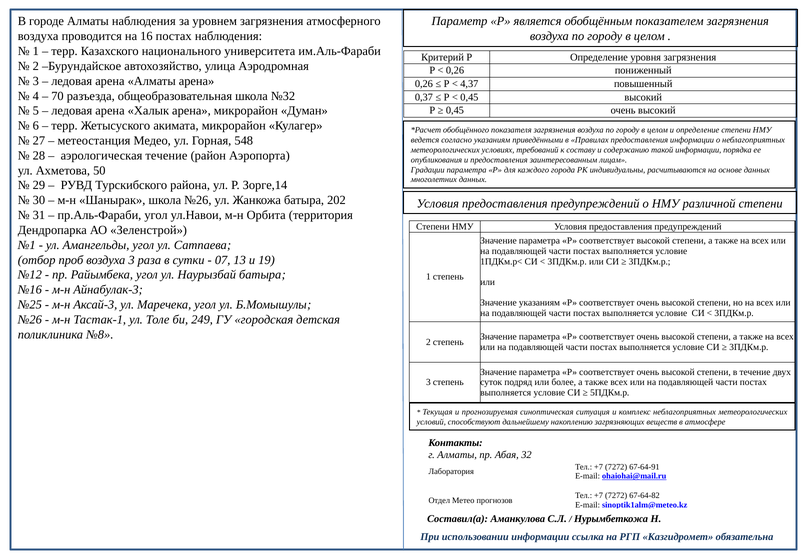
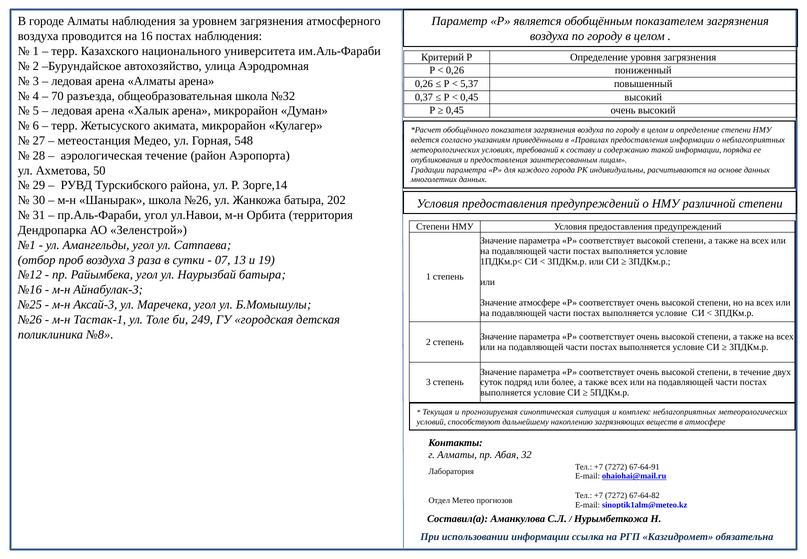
4,37: 4,37 -> 5,37
Значение указаниям: указаниям -> атмосфере
